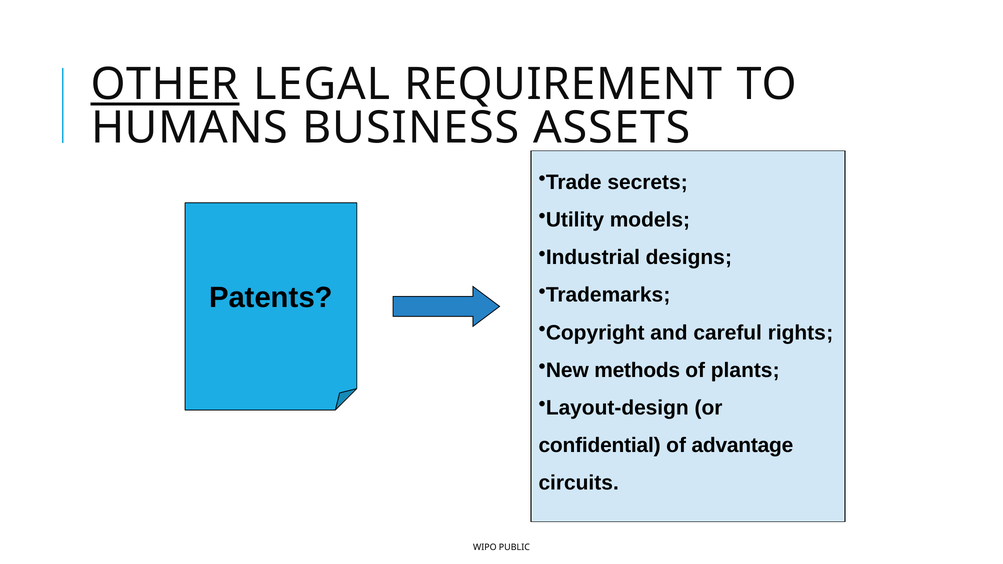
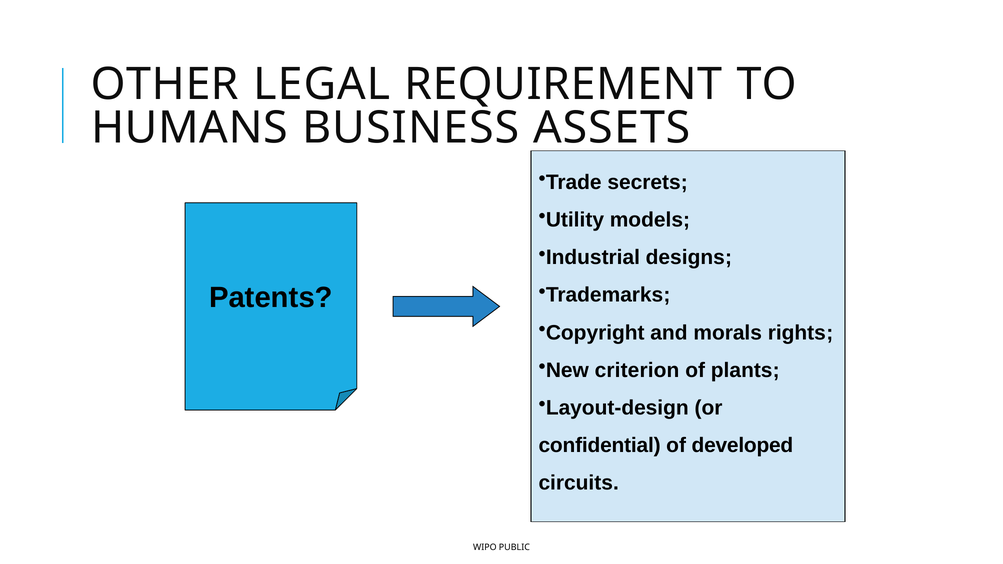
OTHER underline: present -> none
careful: careful -> morals
methods: methods -> criterion
advantage: advantage -> developed
